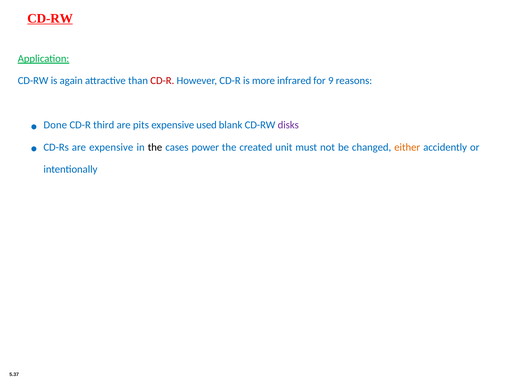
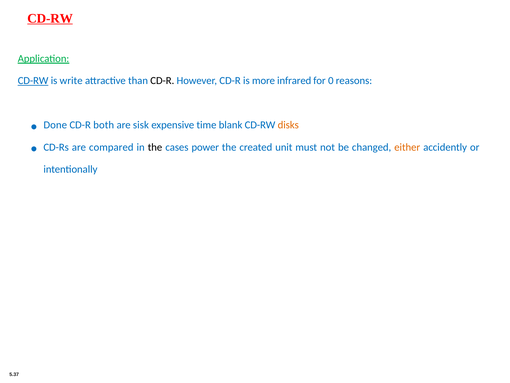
CD-RW at (33, 81) underline: none -> present
again: again -> write
CD-R at (162, 81) colour: red -> black
9: 9 -> 0
third: third -> both
pits: pits -> sisk
used: used -> time
disks colour: purple -> orange
are expensive: expensive -> compared
